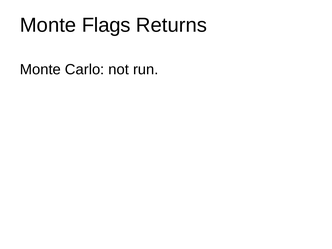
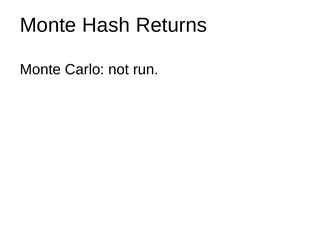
Flags: Flags -> Hash
